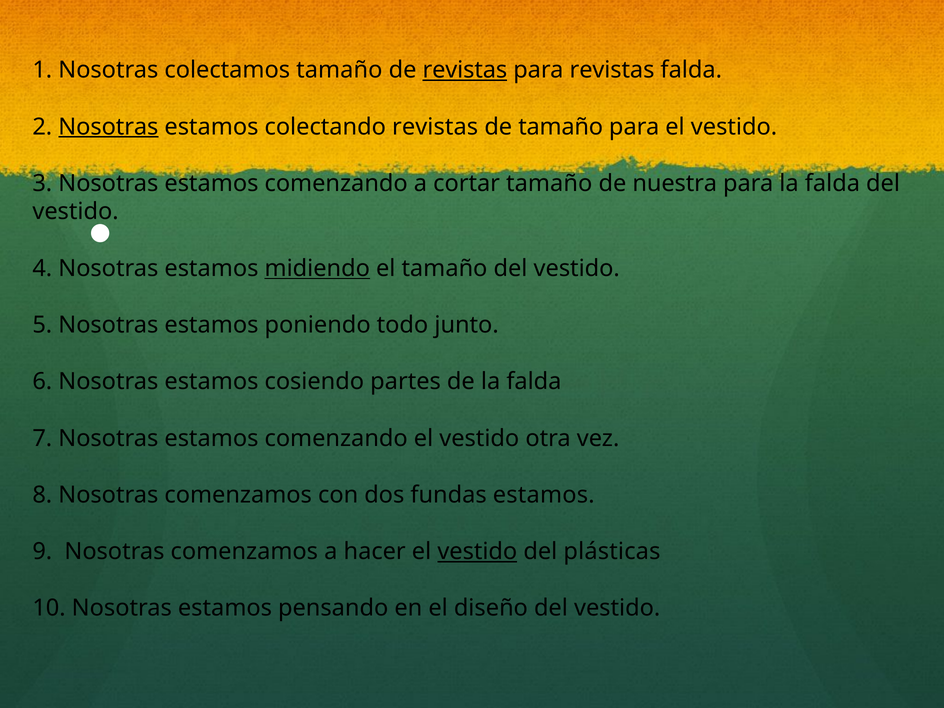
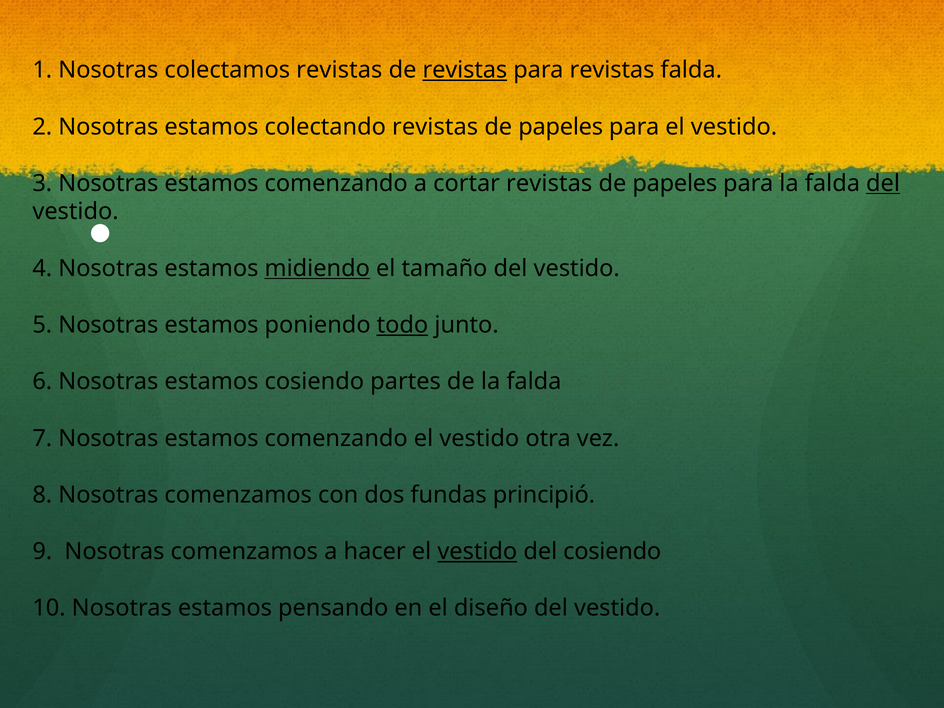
colectamos tamaño: tamaño -> revistas
Nosotras at (108, 127) underline: present -> none
tamaño at (561, 127): tamaño -> papeles
cortar tamaño: tamaño -> revistas
nuestra at (675, 183): nuestra -> papeles
del at (883, 183) underline: none -> present
todo underline: none -> present
fundas estamos: estamos -> principió
del plásticas: plásticas -> cosiendo
